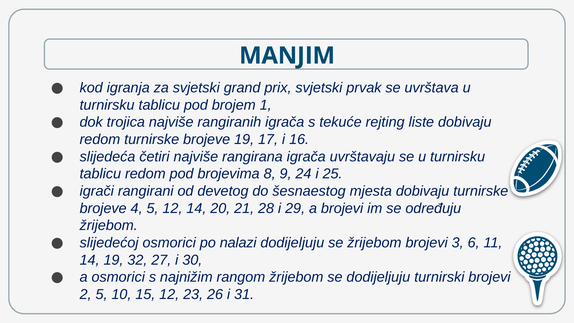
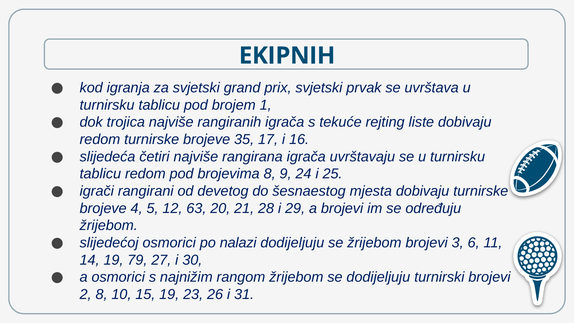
MANJIM: MANJIM -> EKIPNIH
brojeve 19: 19 -> 35
12 14: 14 -> 63
32: 32 -> 79
2 5: 5 -> 8
15 12: 12 -> 19
